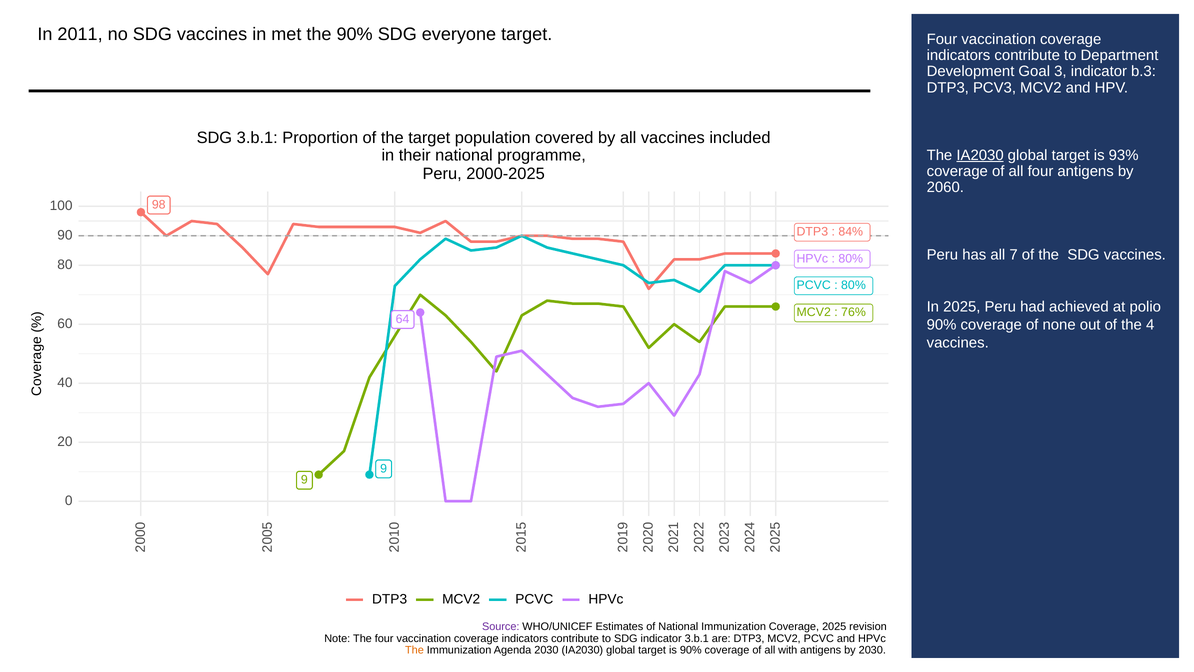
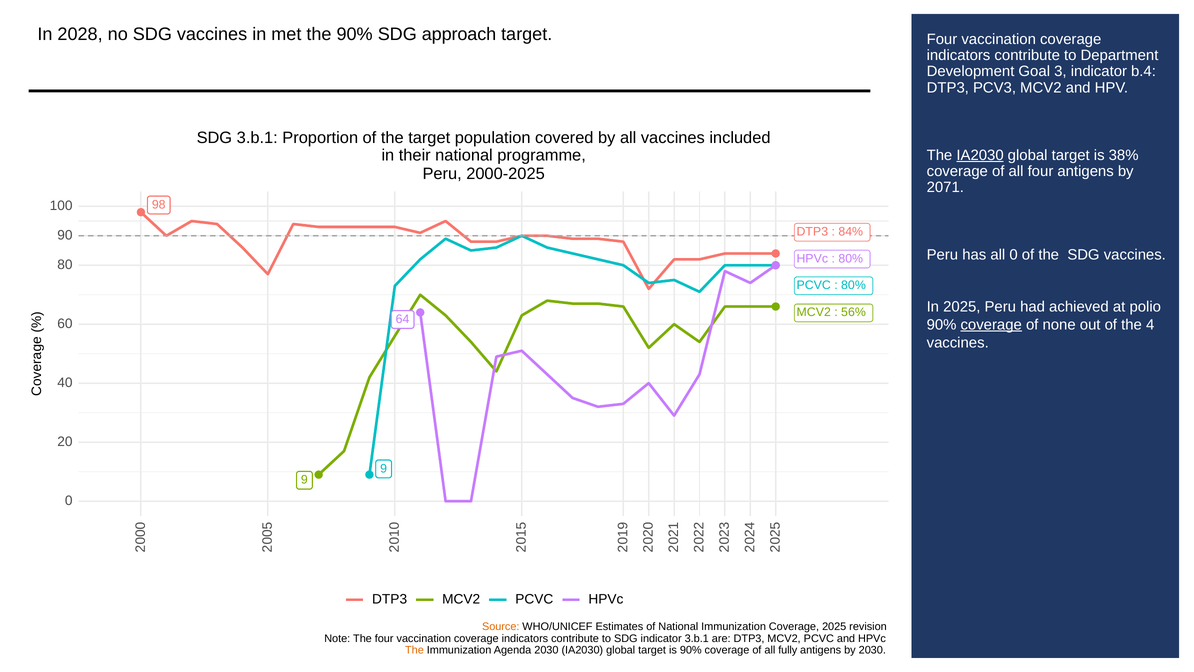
2011: 2011 -> 2028
everyone: everyone -> approach
b.3: b.3 -> b.4
93%: 93% -> 38%
2060: 2060 -> 2071
all 7: 7 -> 0
76%: 76% -> 56%
coverage at (991, 325) underline: none -> present
Source colour: purple -> orange
with: with -> fully
